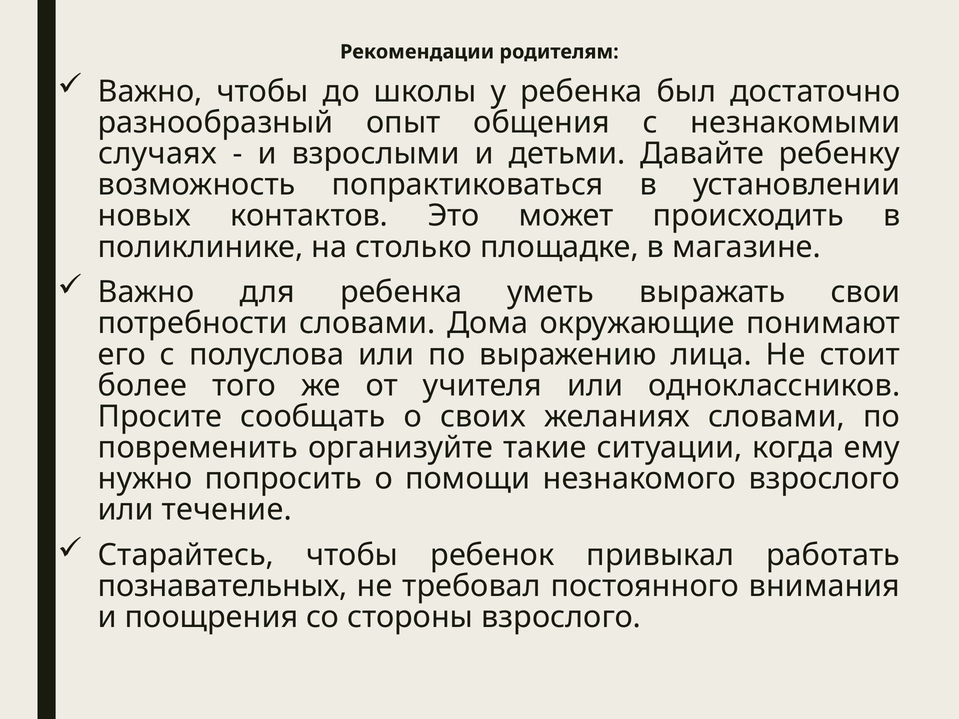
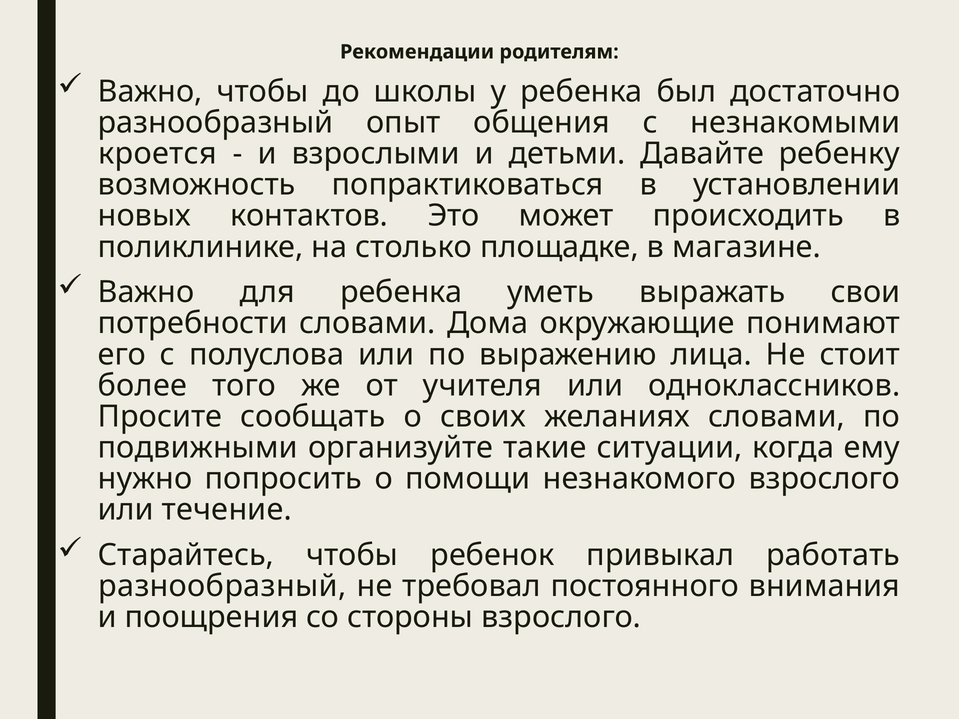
случаях: случаях -> кроется
повременить: повременить -> подвижными
познавательных at (223, 586): познавательных -> разнообразный
